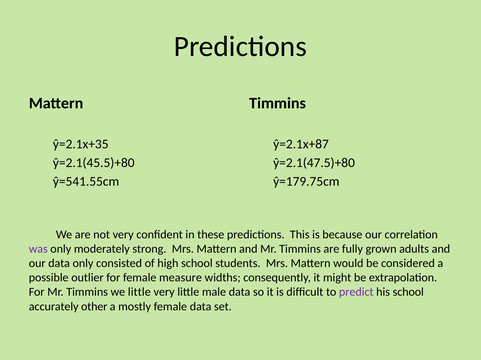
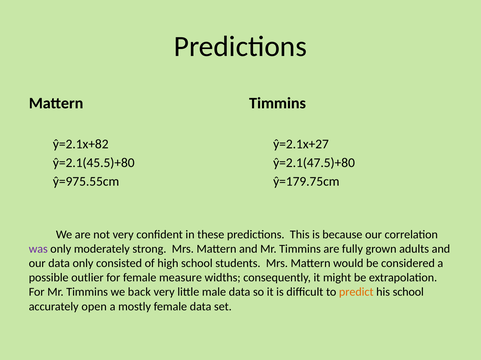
ŷ=2.1x+35: ŷ=2.1x+35 -> ŷ=2.1x+82
ŷ=2.1x+87: ŷ=2.1x+87 -> ŷ=2.1x+27
ŷ=541.55cm: ŷ=541.55cm -> ŷ=975.55cm
we little: little -> back
predict colour: purple -> orange
other: other -> open
